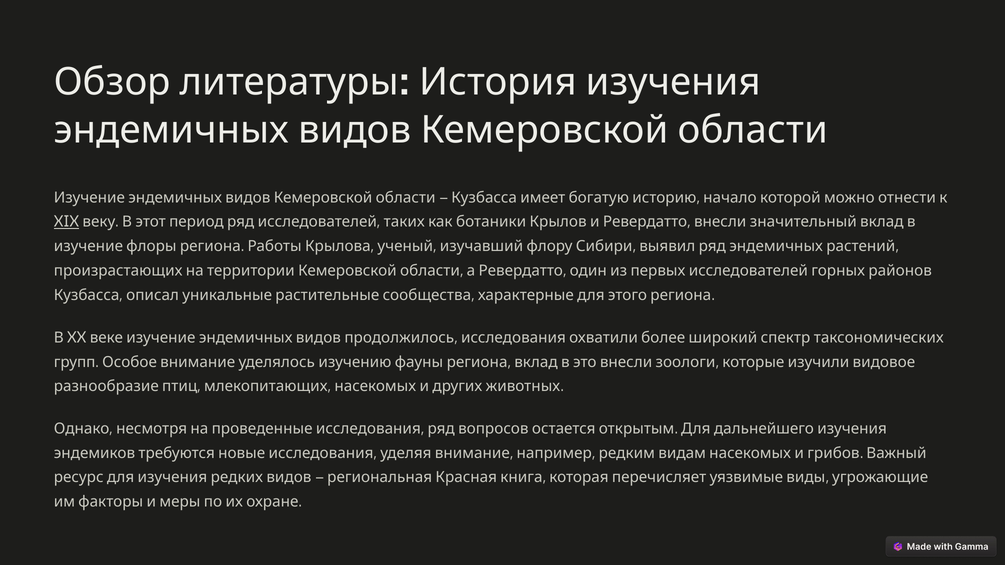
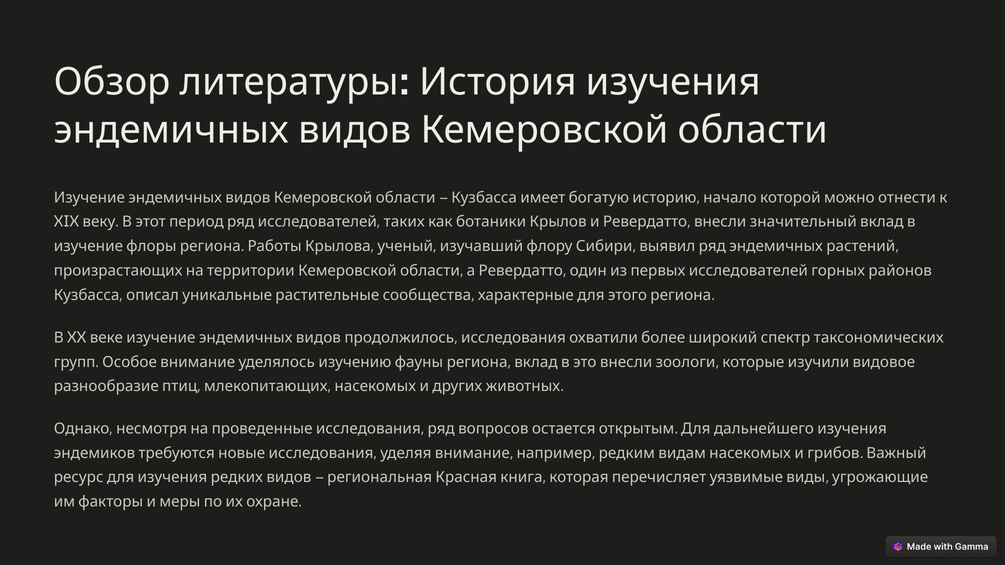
XIX underline: present -> none
